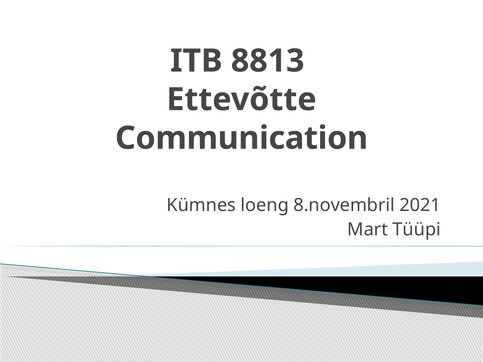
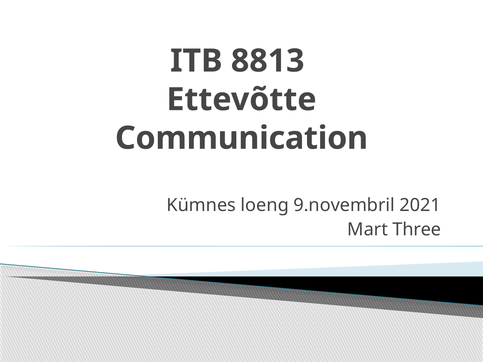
8.novembril: 8.novembril -> 9.novembril
Tüüpi: Tüüpi -> Three
